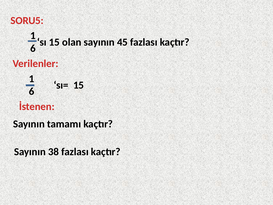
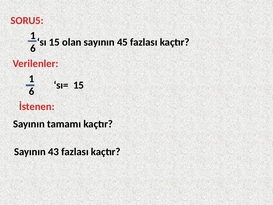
38: 38 -> 43
